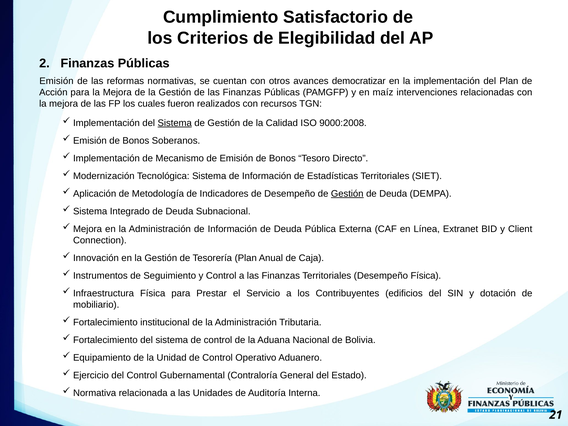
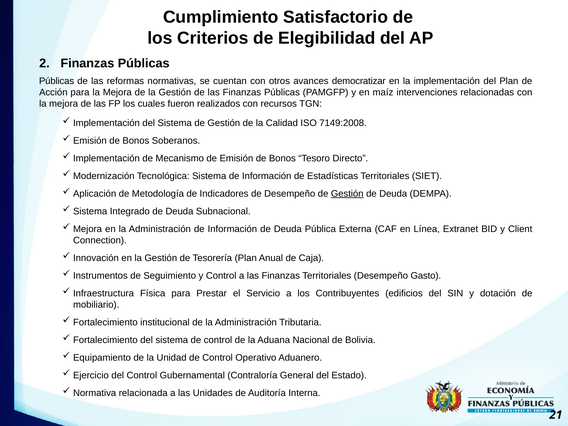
Emisión at (56, 81): Emisión -> Públicas
Sistema at (175, 123) underline: present -> none
9000:2008: 9000:2008 -> 7149:2008
Desempeño Física: Física -> Gasto
